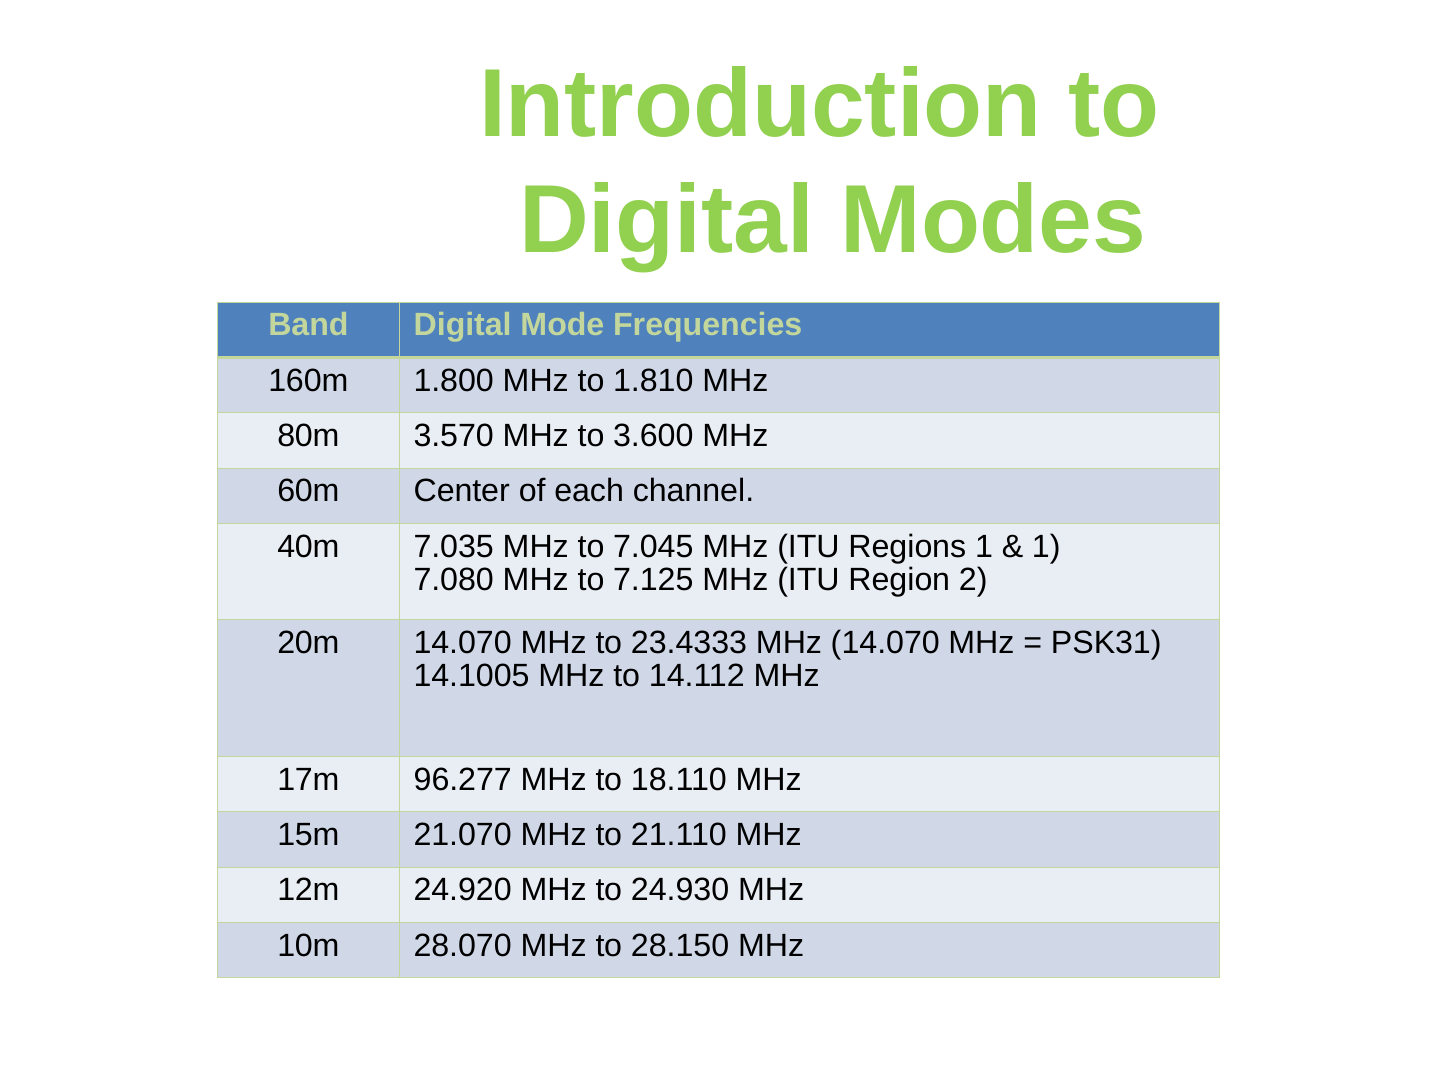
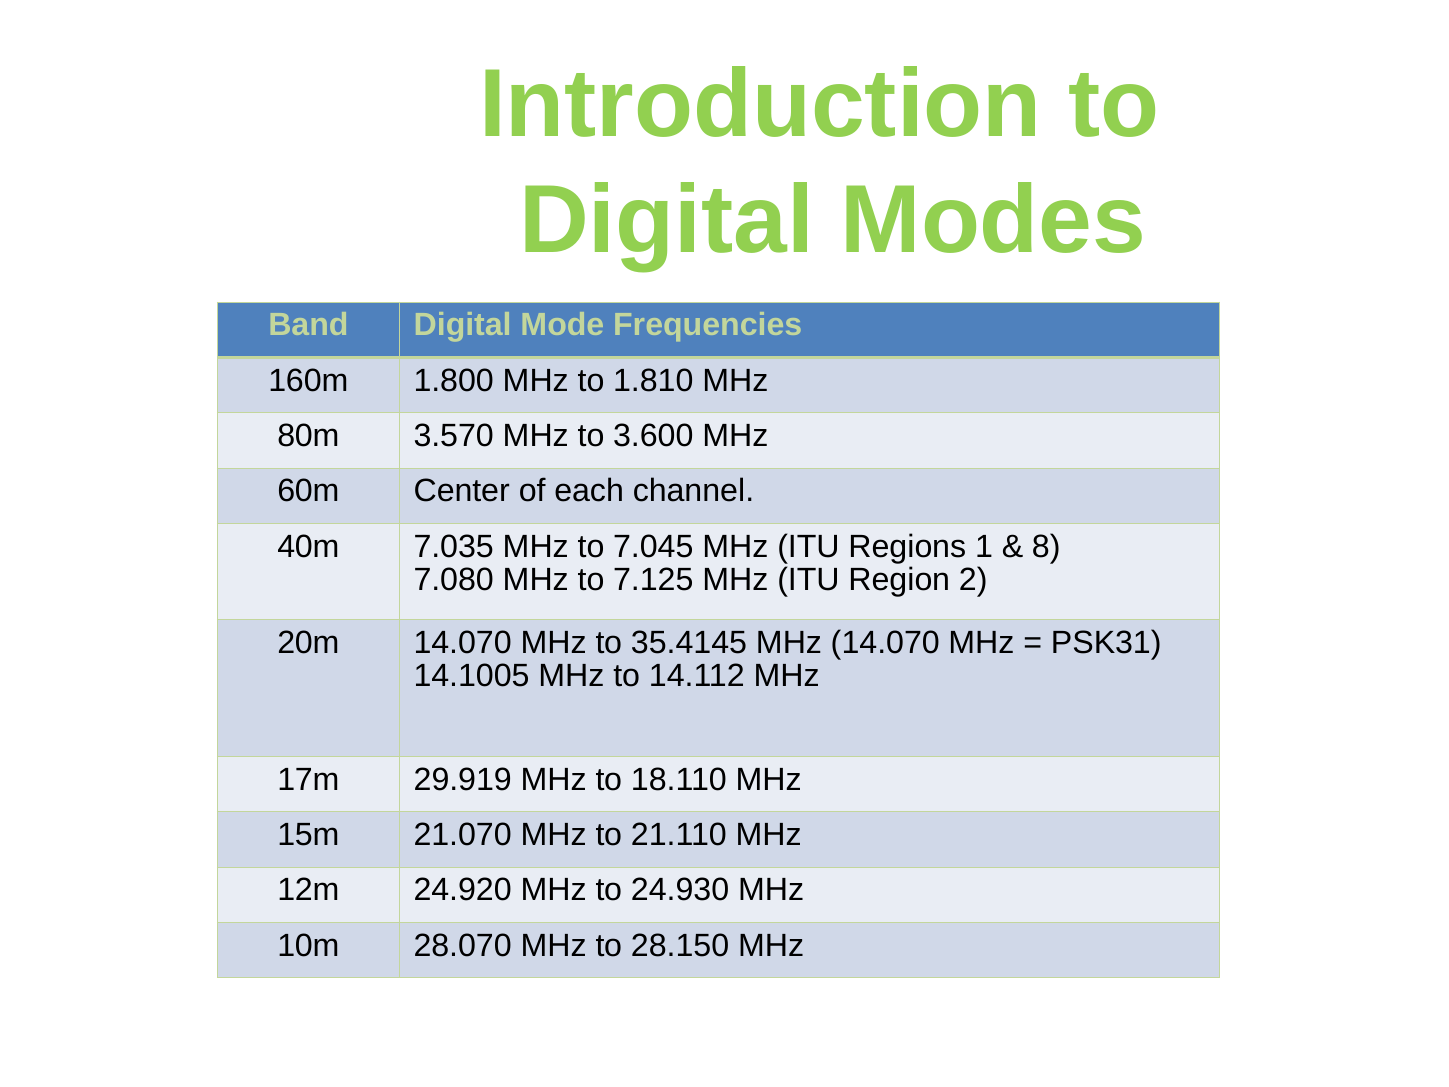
1 at (1046, 546): 1 -> 8
23.4333: 23.4333 -> 35.4145
96.277: 96.277 -> 29.919
